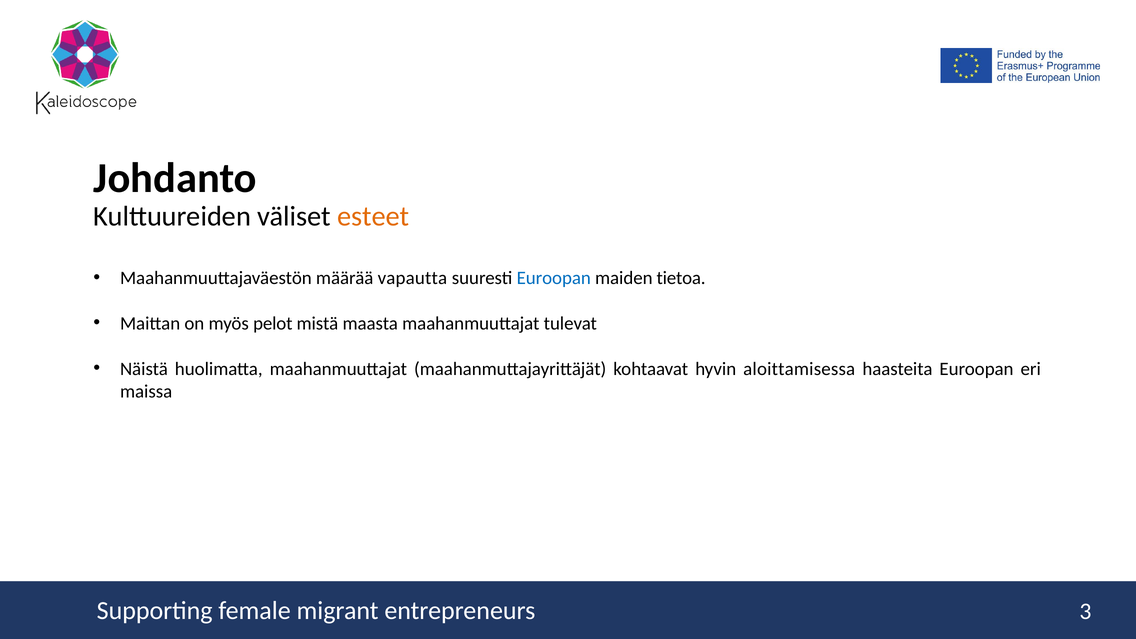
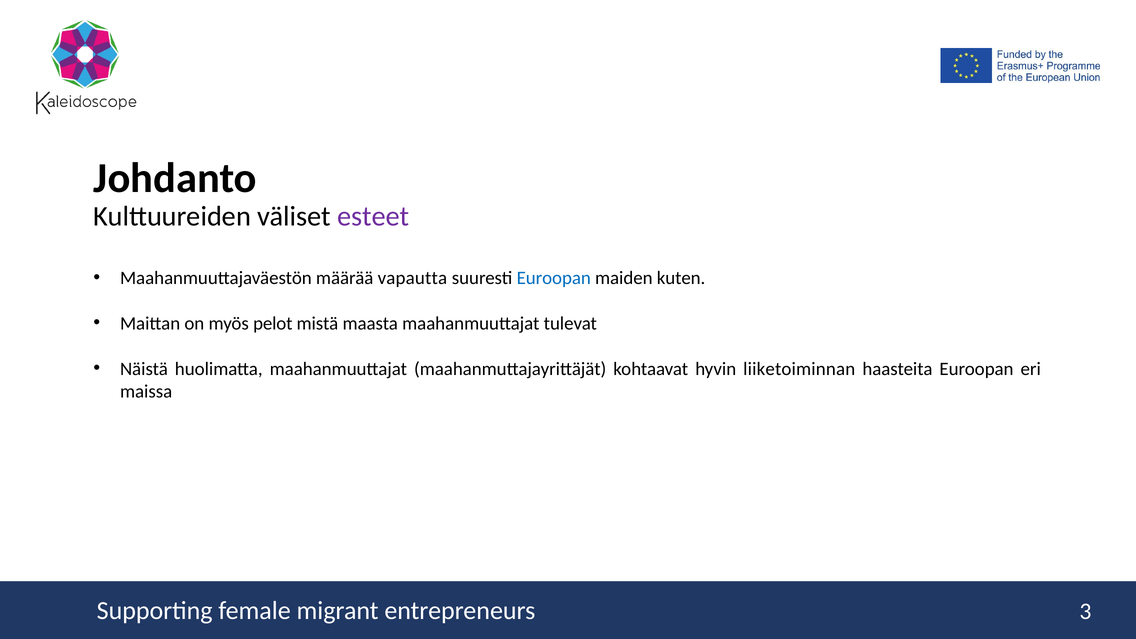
esteet colour: orange -> purple
tietoa: tietoa -> kuten
aloittamisessa: aloittamisessa -> liiketoiminnan
